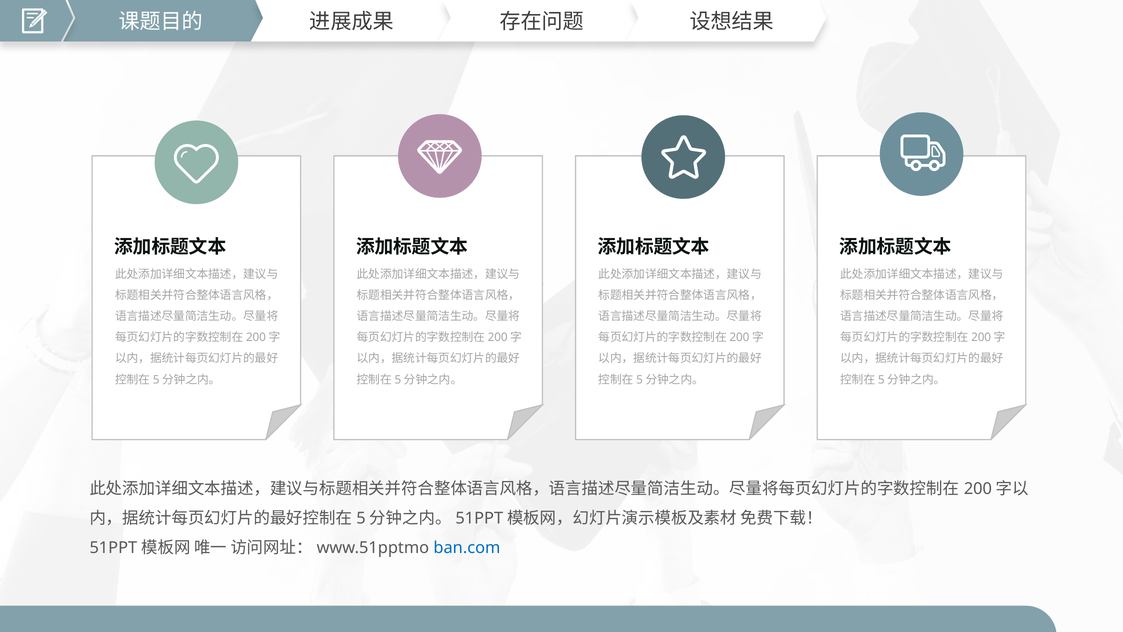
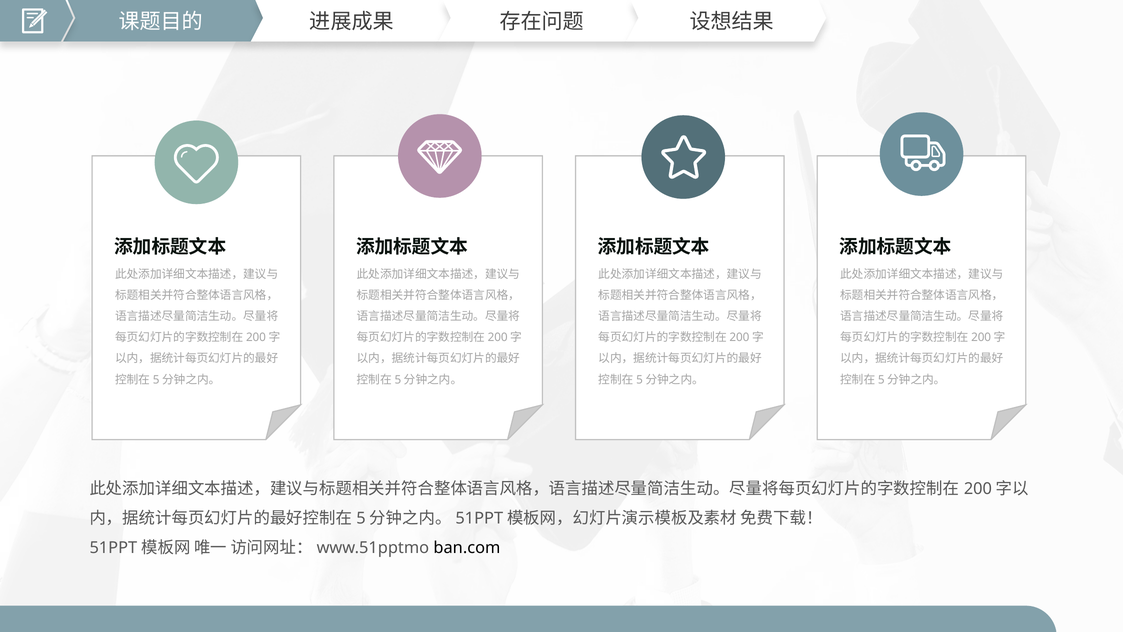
ban.com colour: blue -> black
